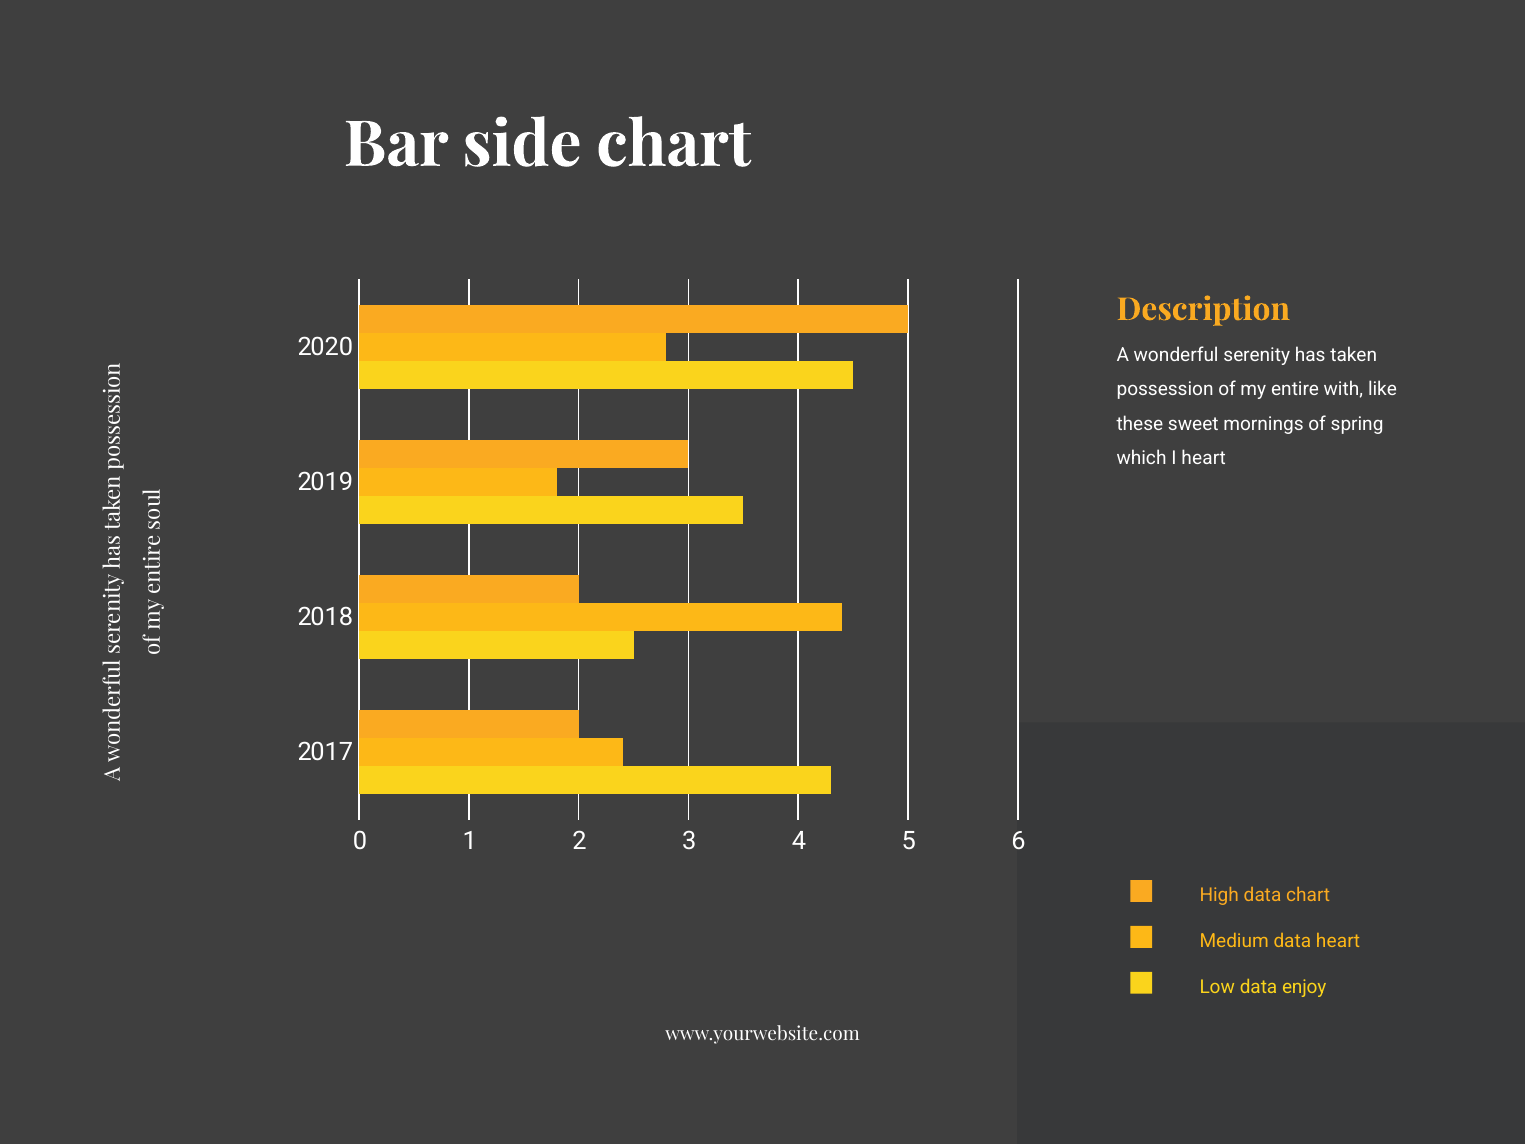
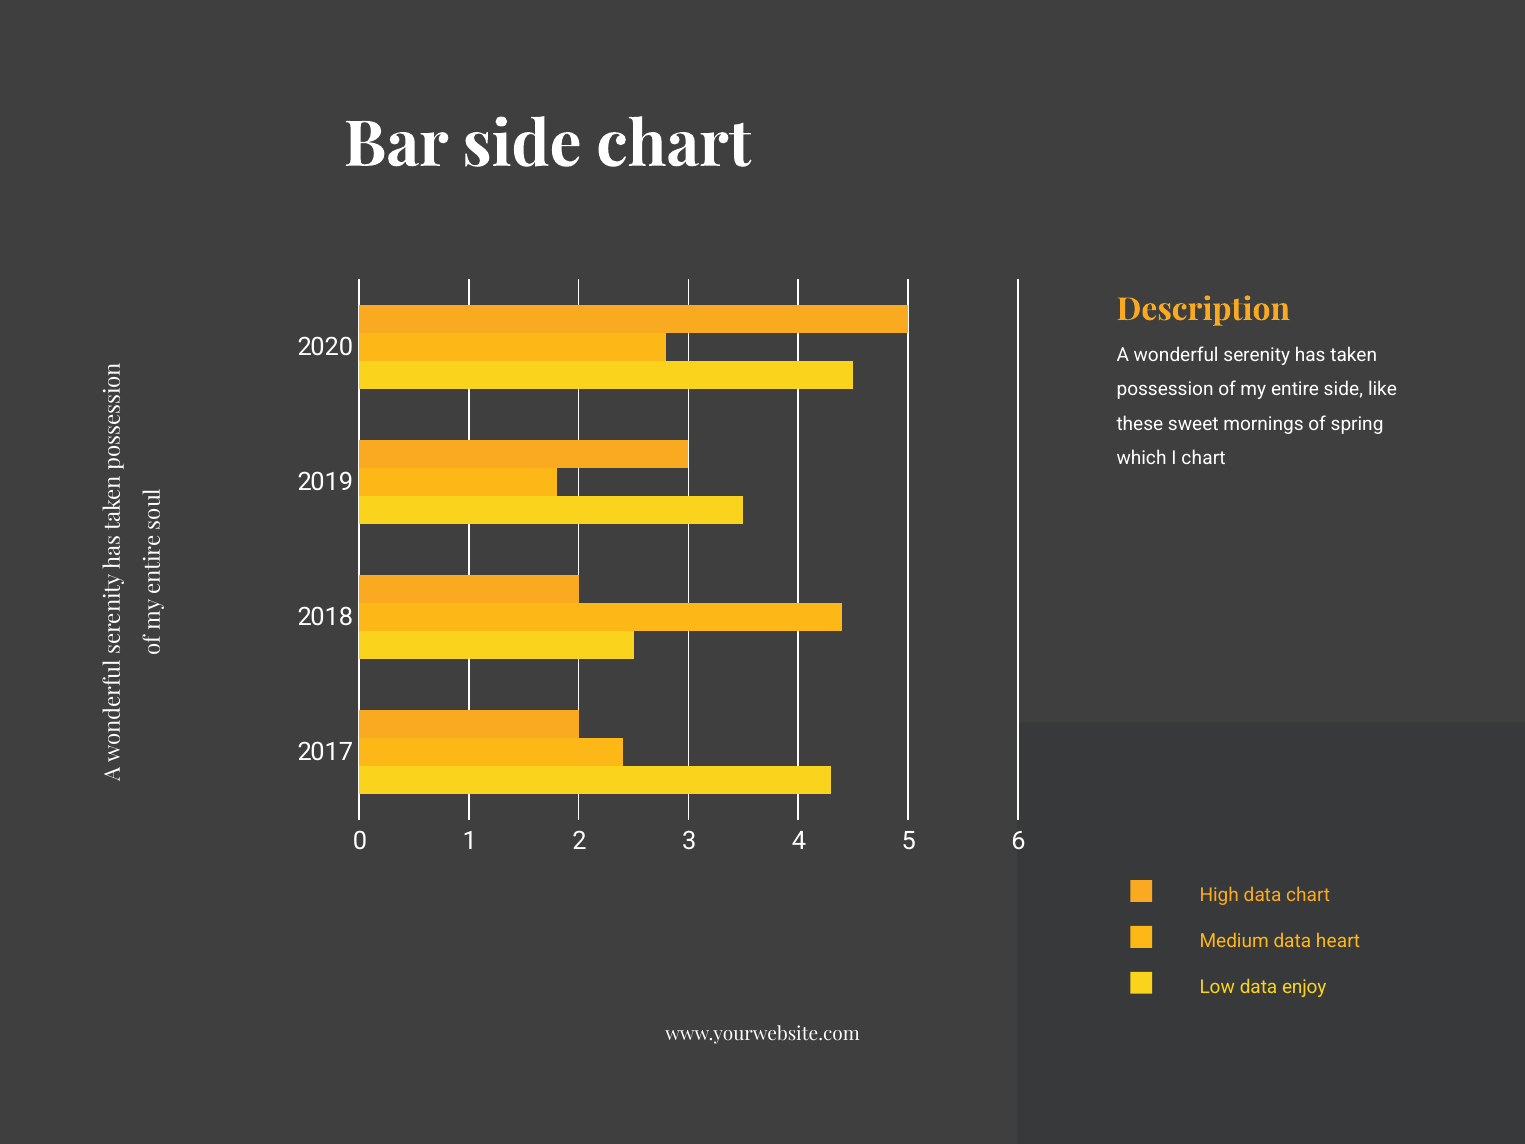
entire with: with -> side
I heart: heart -> chart
